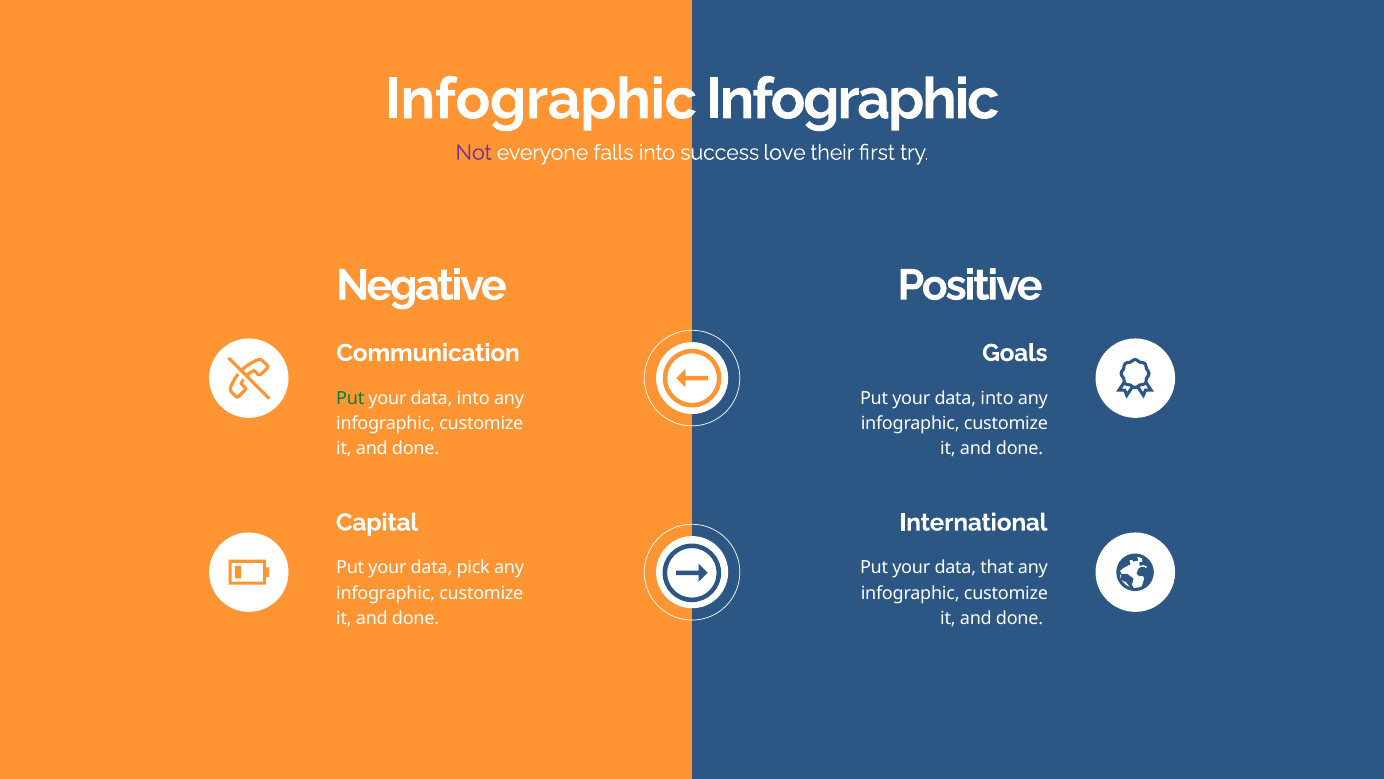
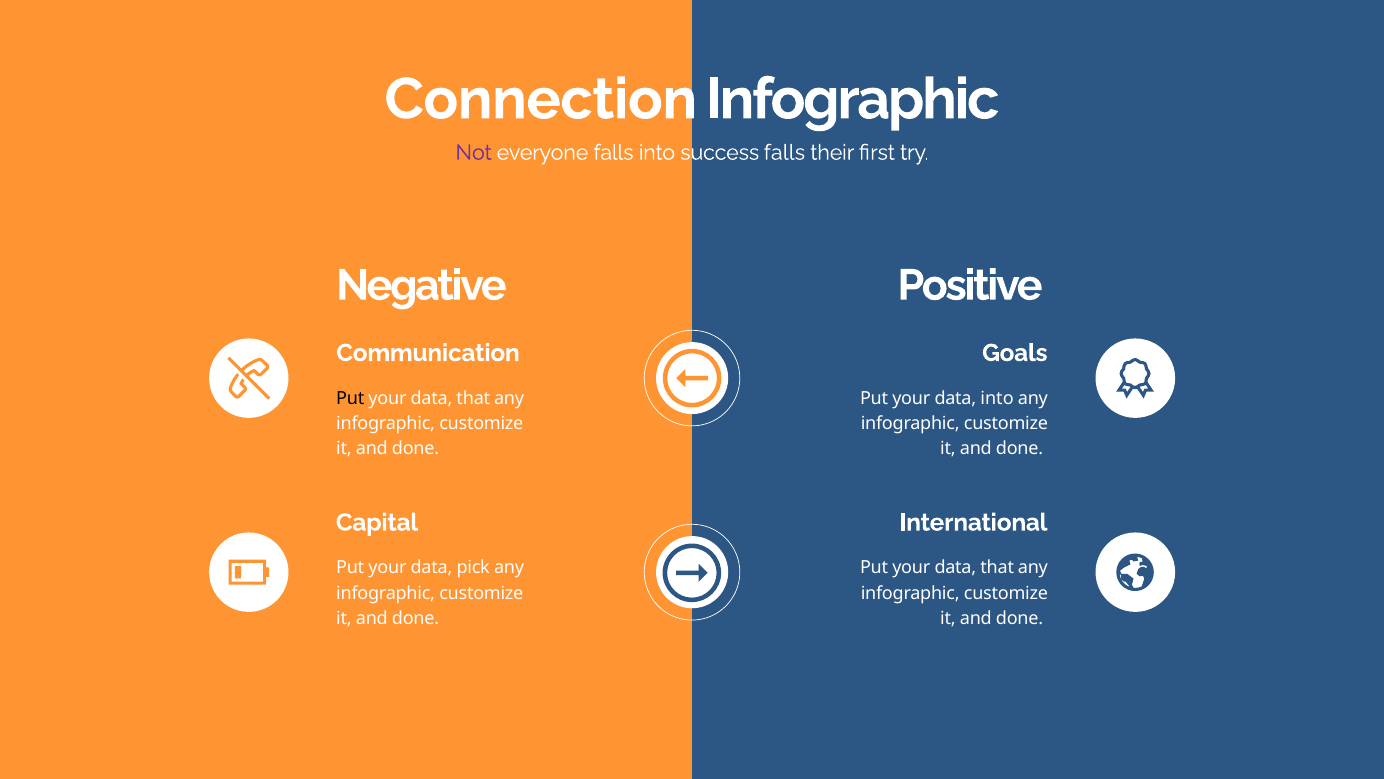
Infographic at (541, 99): Infographic -> Connection
success love: love -> falls
Put at (350, 398) colour: green -> black
into at (473, 398): into -> that
